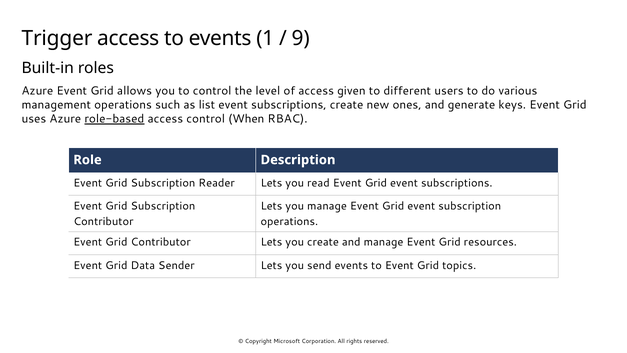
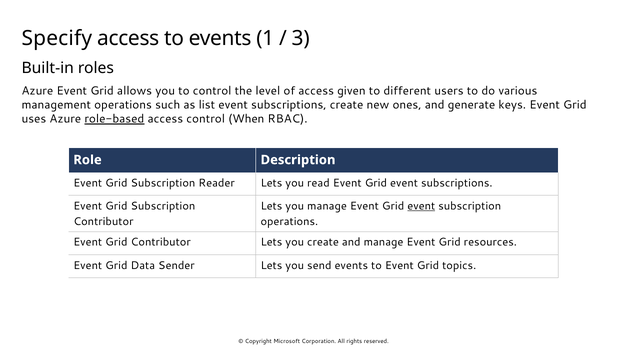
Trigger: Trigger -> Specify
9: 9 -> 3
event at (421, 206) underline: none -> present
